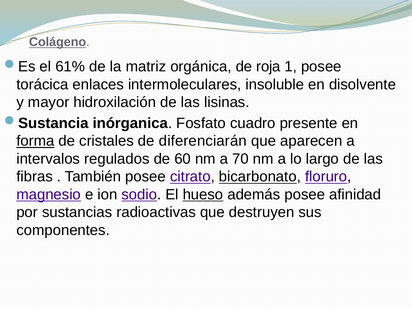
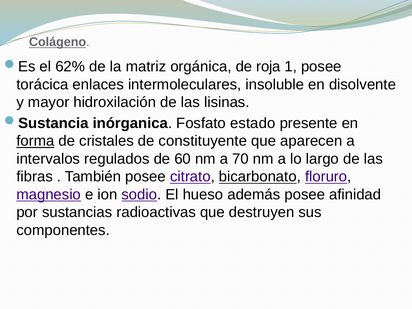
61%: 61% -> 62%
cuadro: cuadro -> estado
diferenciarán: diferenciarán -> constituyente
hueso underline: present -> none
